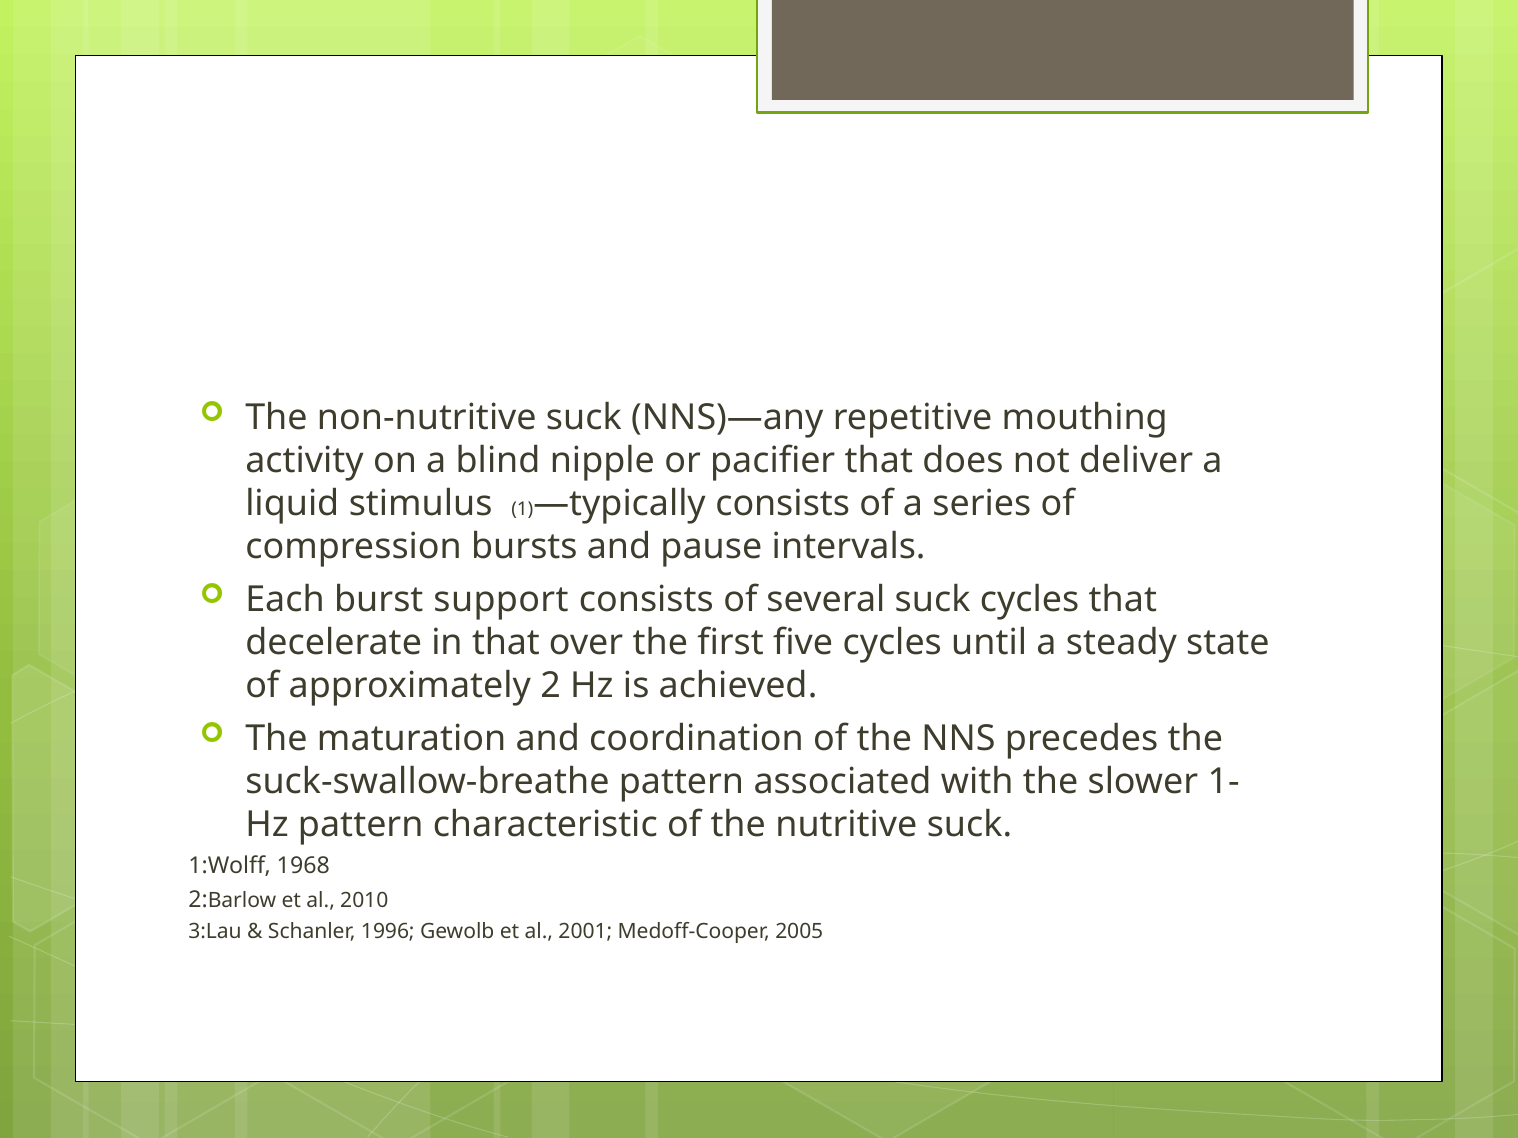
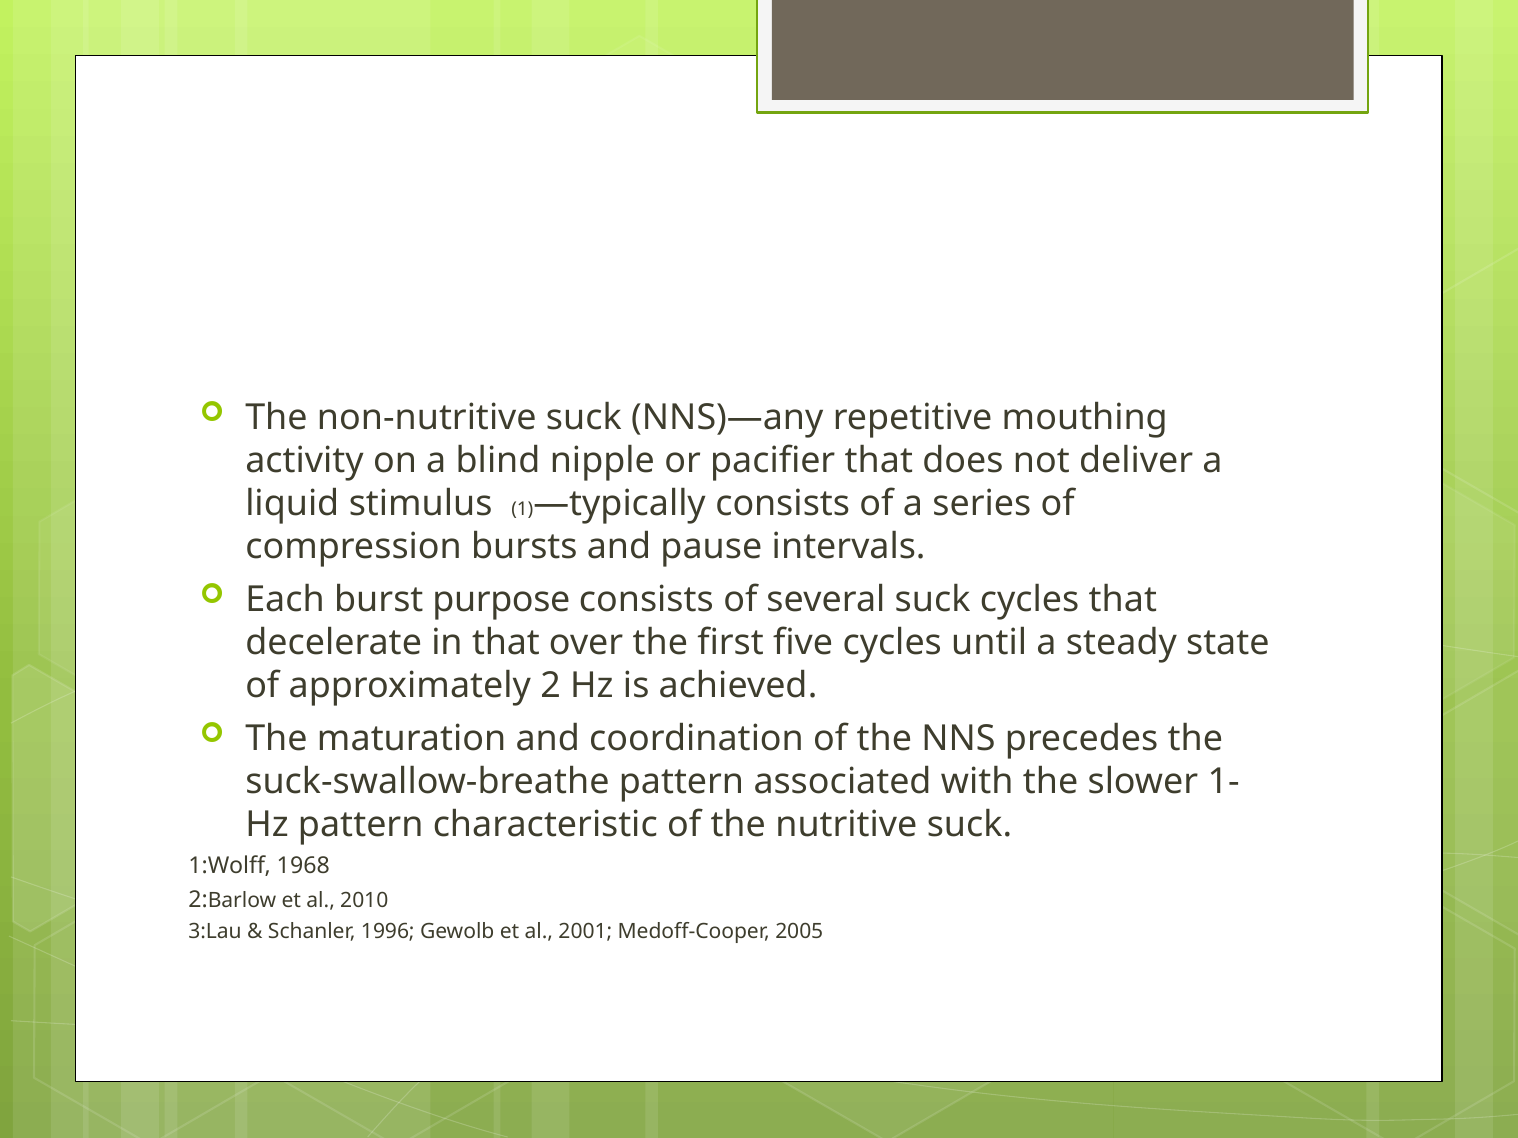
support: support -> purpose
